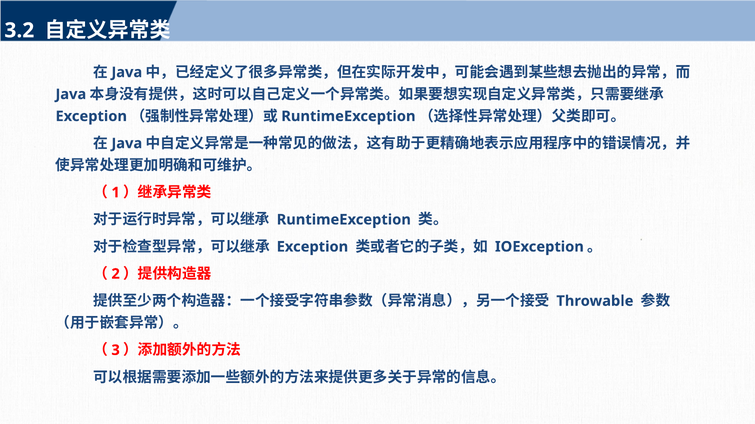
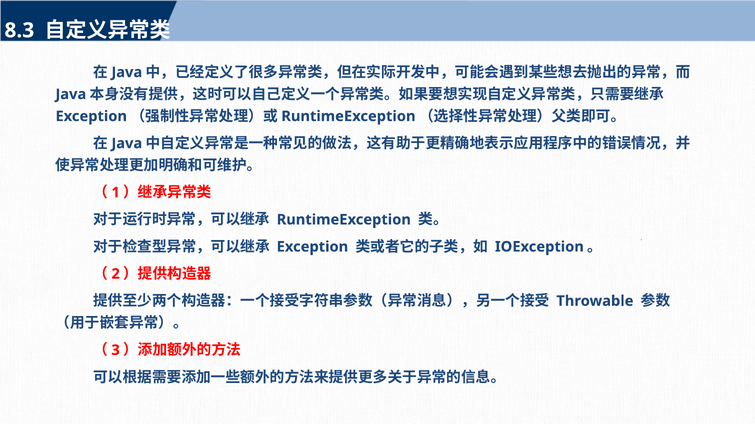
3.2: 3.2 -> 8.3
